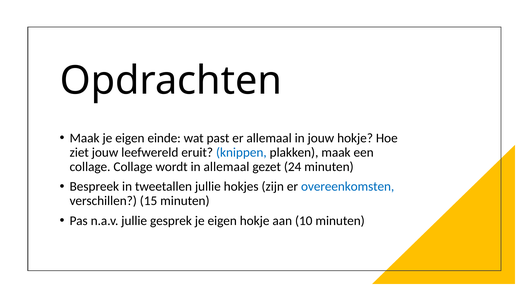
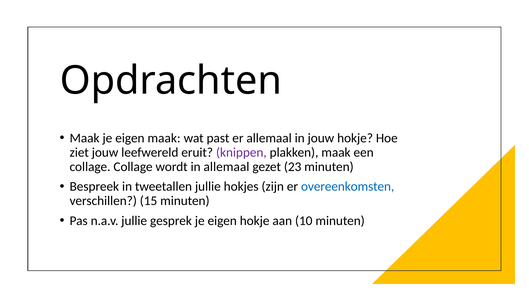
eigen einde: einde -> maak
knippen colour: blue -> purple
24: 24 -> 23
